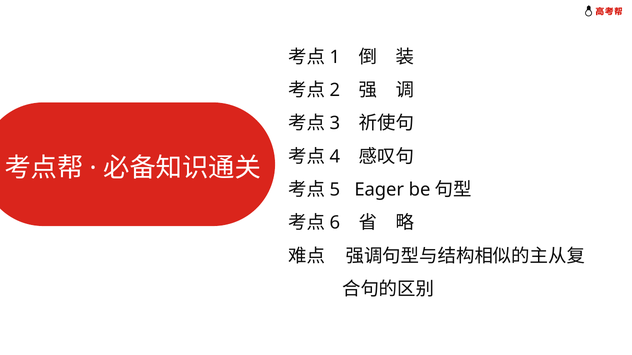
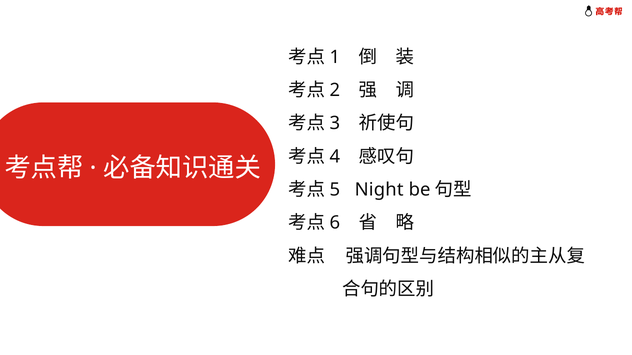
Eager: Eager -> Night
